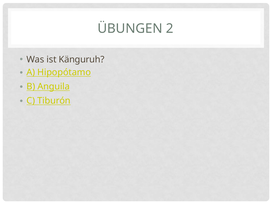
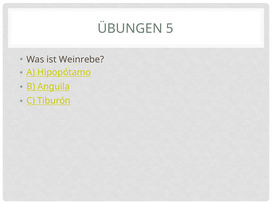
2: 2 -> 5
Känguruh: Känguruh -> Weinrebe
